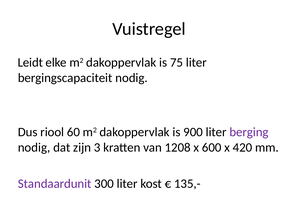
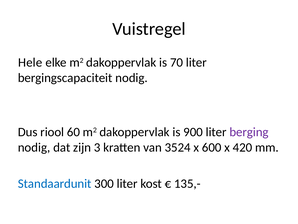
Leidt: Leidt -> Hele
75: 75 -> 70
1208: 1208 -> 3524
Standaardunit colour: purple -> blue
